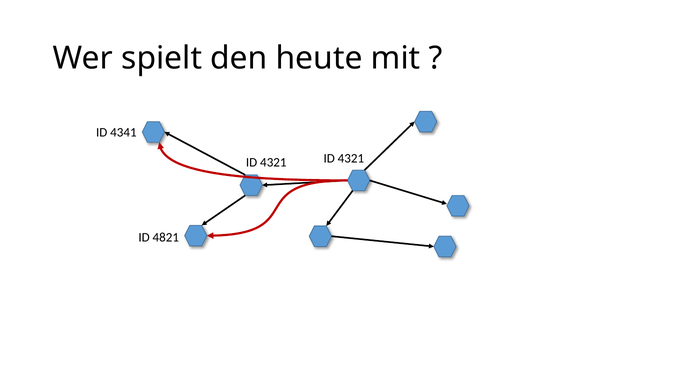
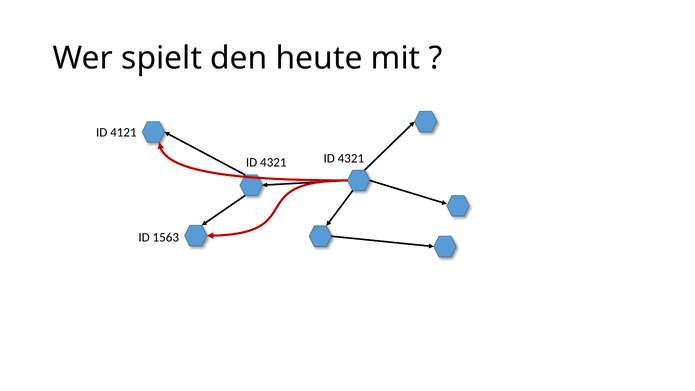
4341: 4341 -> 4121
4821: 4821 -> 1563
